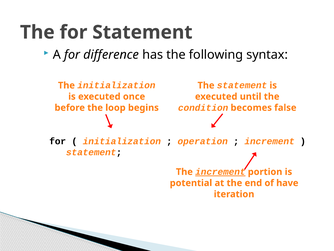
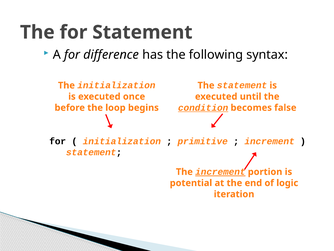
condition underline: none -> present
operation: operation -> primitive
have: have -> logic
